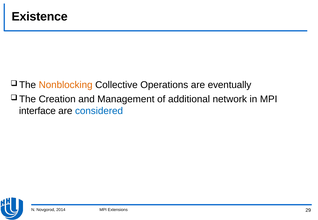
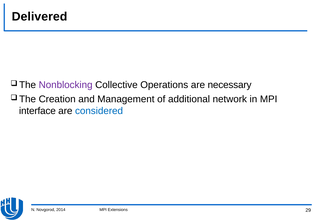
Existence: Existence -> Delivered
Nonblocking colour: orange -> purple
eventually: eventually -> necessary
